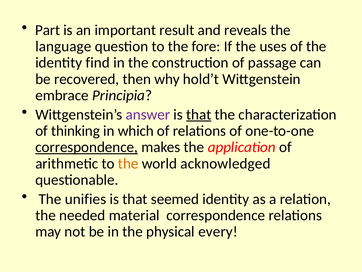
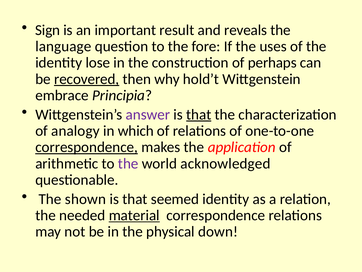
Part: Part -> Sign
find: find -> lose
passage: passage -> perhaps
recovered underline: none -> present
thinking: thinking -> analogy
the at (128, 163) colour: orange -> purple
unifies: unifies -> shown
material underline: none -> present
every: every -> down
